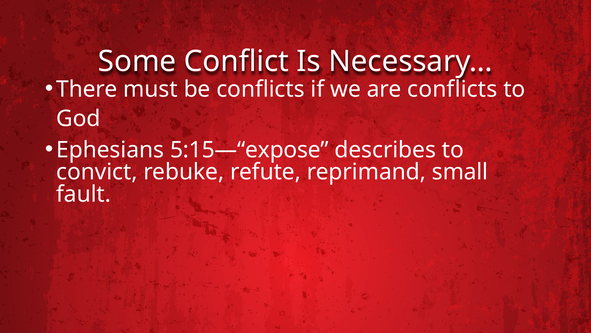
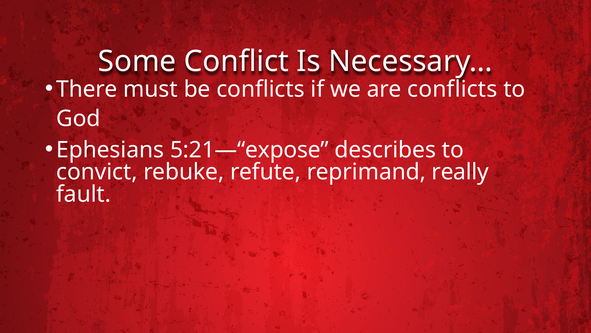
5:15—“expose: 5:15—“expose -> 5:21—“expose
small: small -> really
